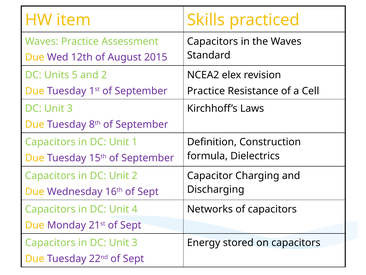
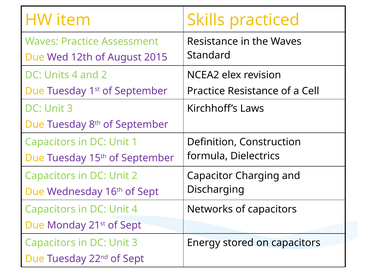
Capacitors at (213, 41): Capacitors -> Resistance
Units 5: 5 -> 4
